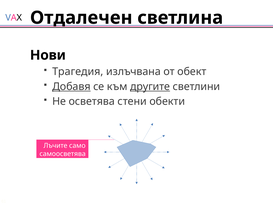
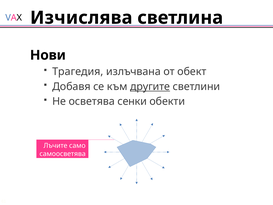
Отдалечен: Отдалечен -> Изчислява
Добавя underline: present -> none
стени: стени -> сенки
